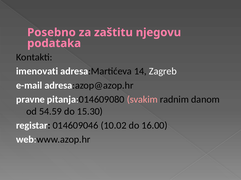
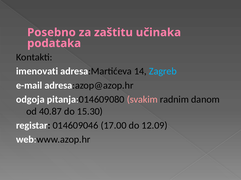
njegovu: njegovu -> učinaka
Zagreb colour: white -> light blue
pravne: pravne -> odgoja
54.59: 54.59 -> 40.87
10.02: 10.02 -> 17.00
16.00: 16.00 -> 12.09
